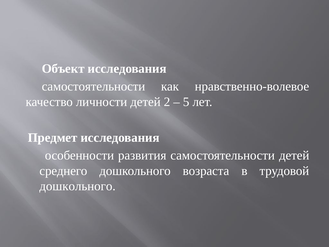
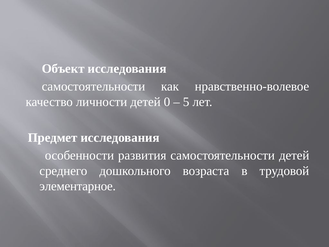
2: 2 -> 0
дошкольного at (78, 186): дошкольного -> элементарное
